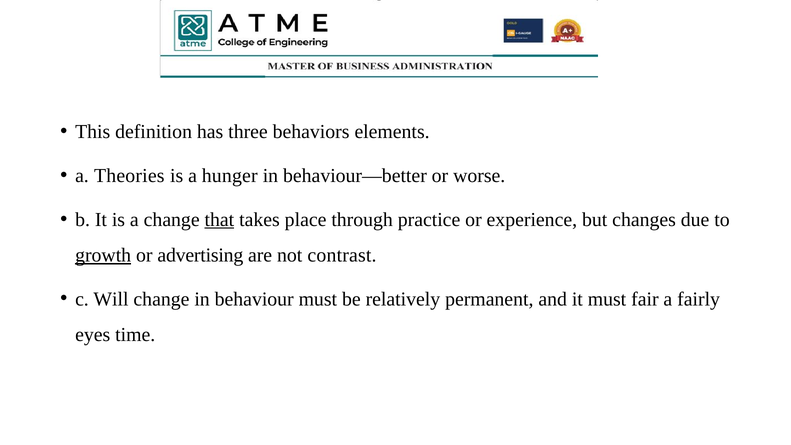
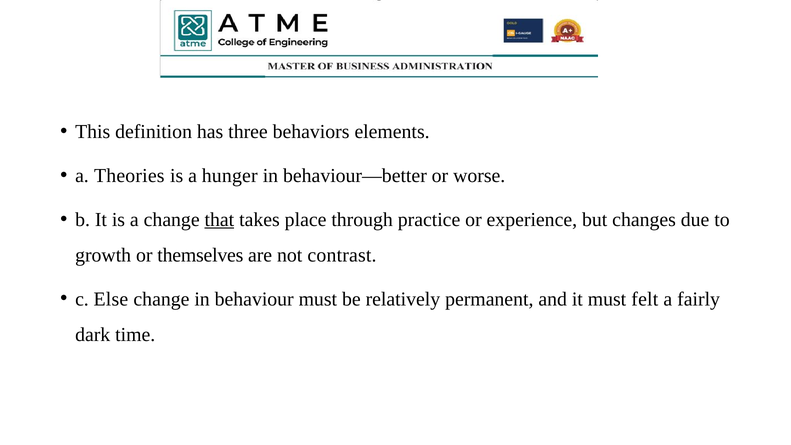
growth underline: present -> none
advertising: advertising -> themselves
Will: Will -> Else
fair: fair -> felt
eyes: eyes -> dark
